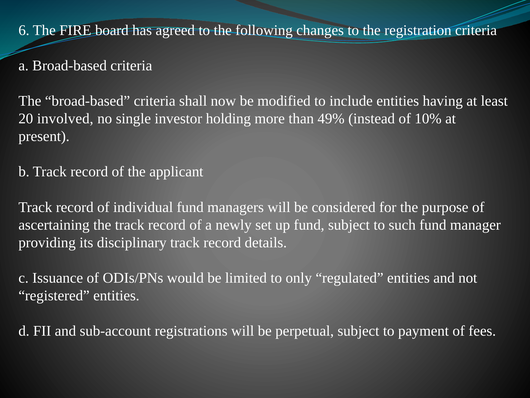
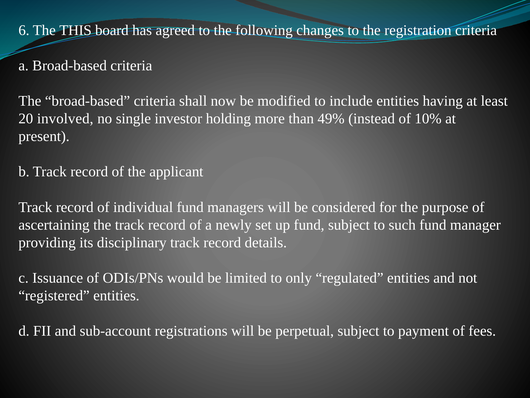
FIRE: FIRE -> THIS
